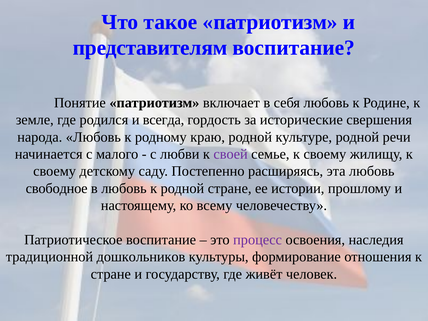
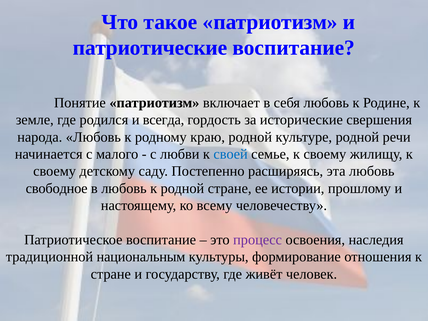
представителям: представителям -> патриотические
своей colour: purple -> blue
дошкольников: дошкольников -> национальным
